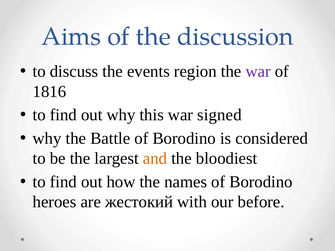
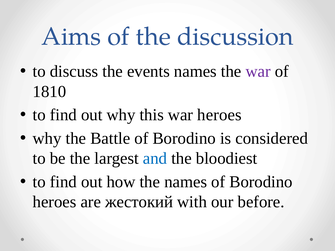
events region: region -> names
1816: 1816 -> 1810
war signed: signed -> heroes
and colour: orange -> blue
